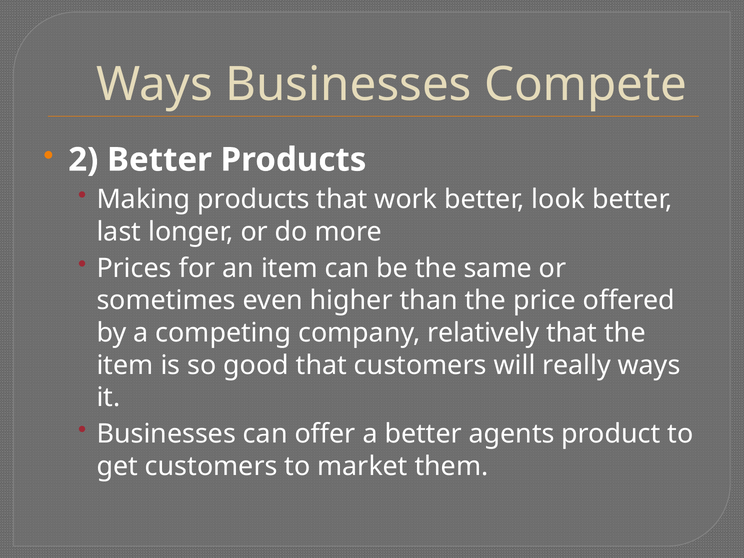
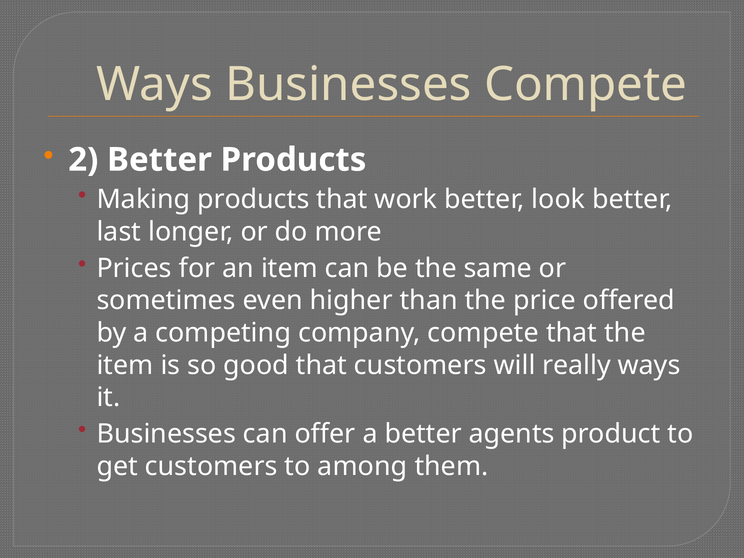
company relatively: relatively -> compete
market: market -> among
